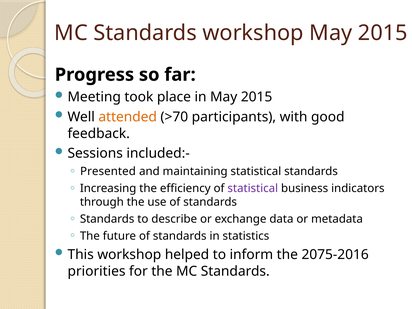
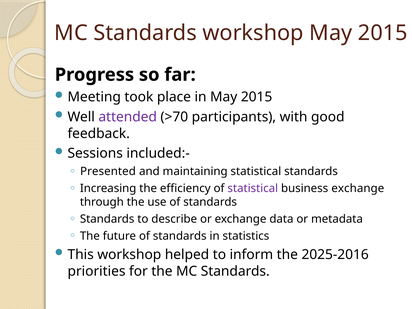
attended colour: orange -> purple
business indicators: indicators -> exchange
2075-2016: 2075-2016 -> 2025-2016
